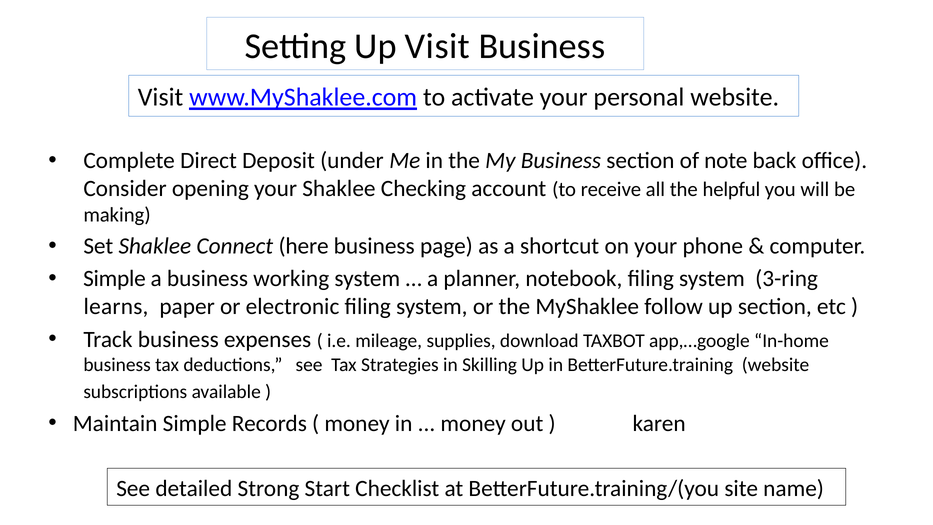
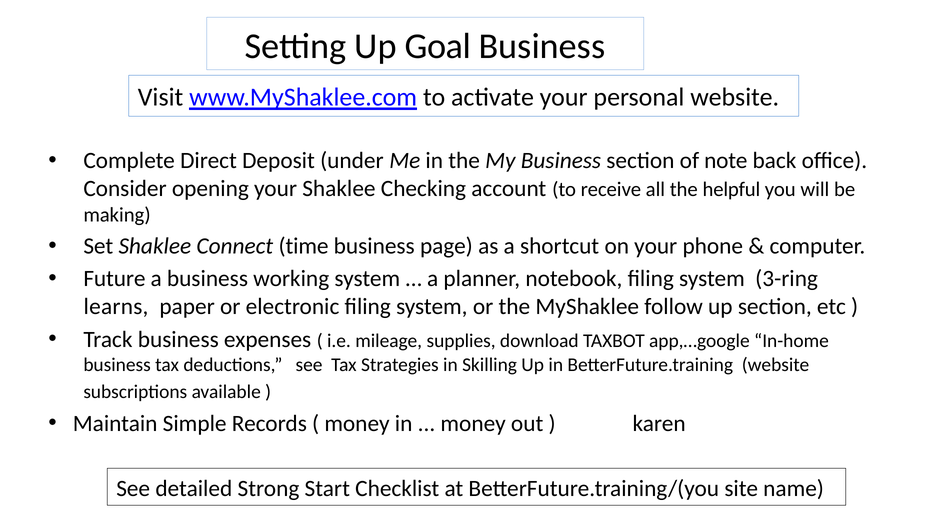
Up Visit: Visit -> Goal
here: here -> time
Simple at (114, 279): Simple -> Future
